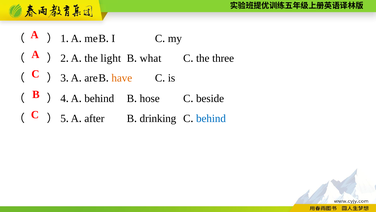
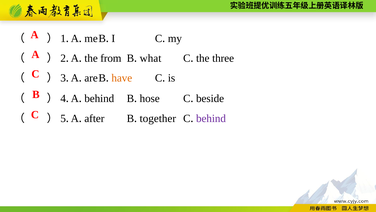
light: light -> from
drinking: drinking -> together
behind at (211, 118) colour: blue -> purple
